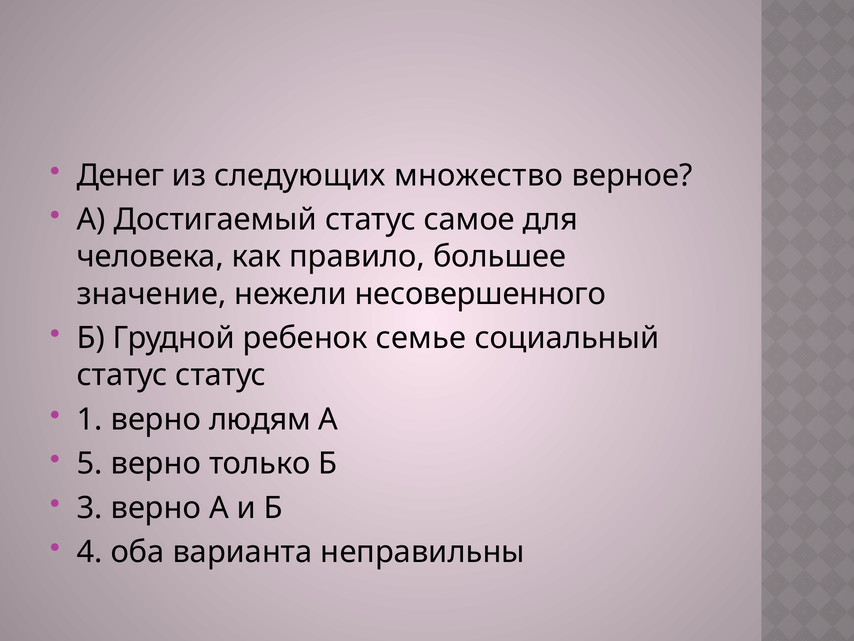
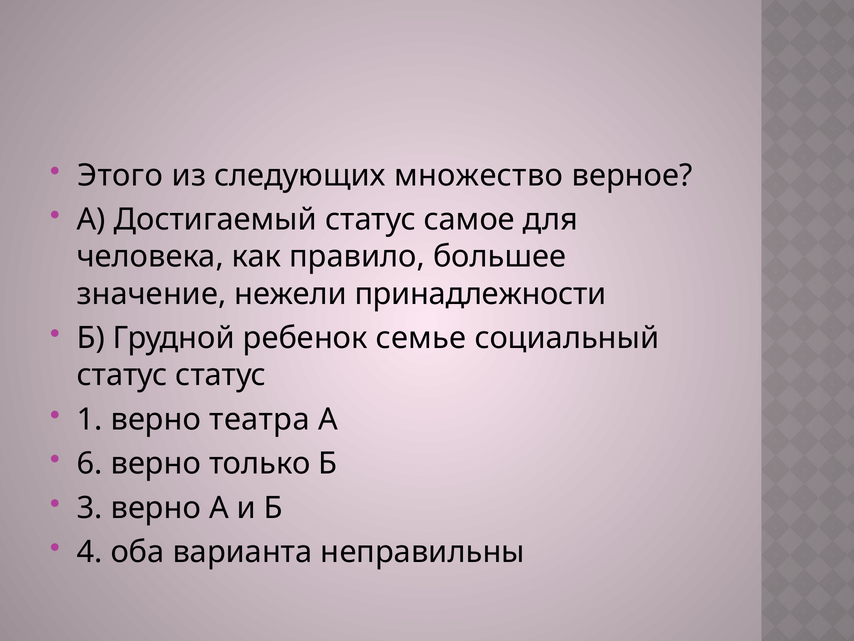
Денег: Денег -> Этого
несовершенного: несовершенного -> принадлежности
людям: людям -> театра
5: 5 -> 6
